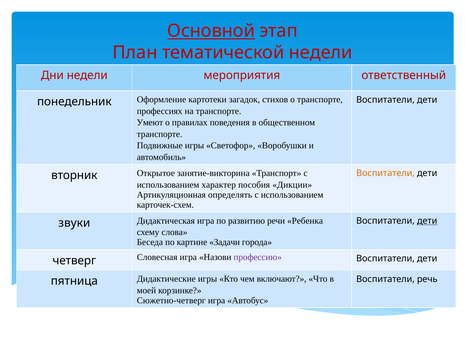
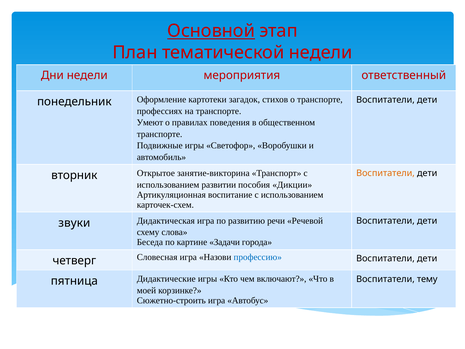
характер: характер -> развитии
определять: определять -> воспитание
дети at (427, 221) underline: present -> none
Ребенка: Ребенка -> Речевой
профессию colour: purple -> blue
речь: речь -> тему
Сюжетно-четверг: Сюжетно-четверг -> Сюжетно-строить
